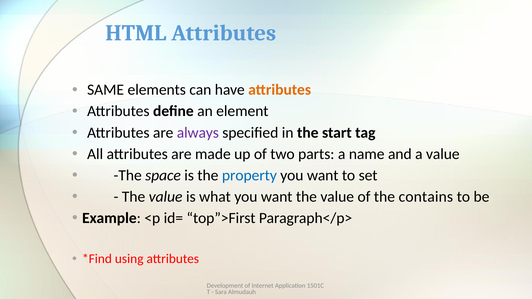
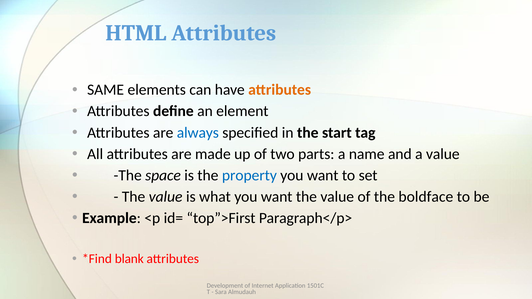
always colour: purple -> blue
contains: contains -> boldface
using: using -> blank
